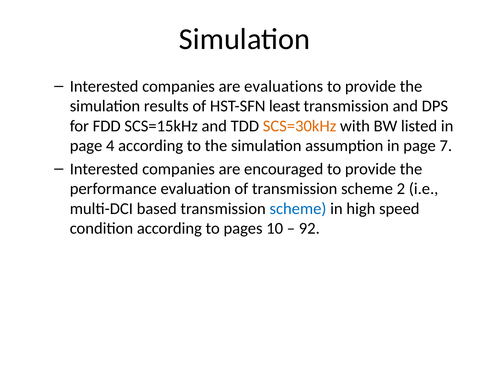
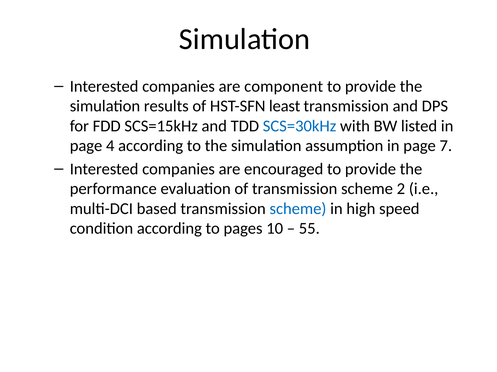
evaluations: evaluations -> component
SCS=30kHz colour: orange -> blue
92: 92 -> 55
